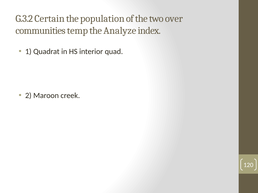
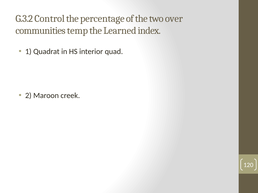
Certain: Certain -> Control
population: population -> percentage
Analyze: Analyze -> Learned
